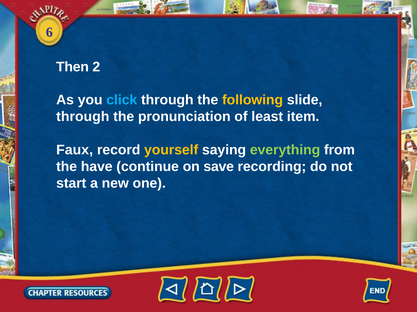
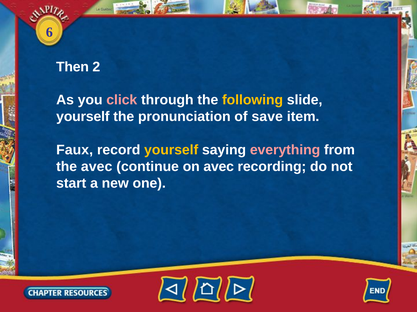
click colour: light blue -> pink
through at (83, 117): through -> yourself
least: least -> save
everything colour: light green -> pink
the have: have -> avec
on save: save -> avec
